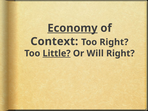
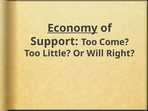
Context: Context -> Support
Too Right: Right -> Come
Little underline: present -> none
